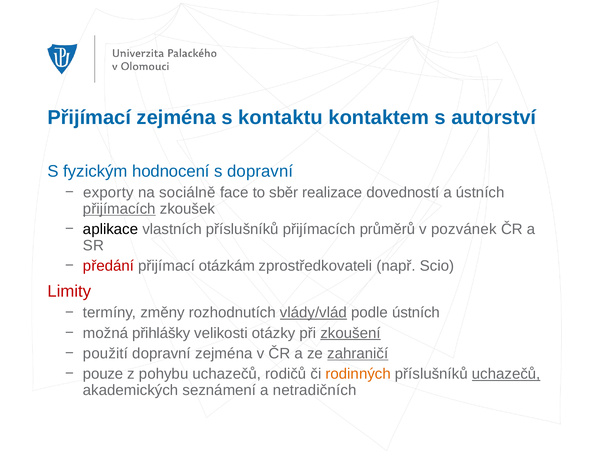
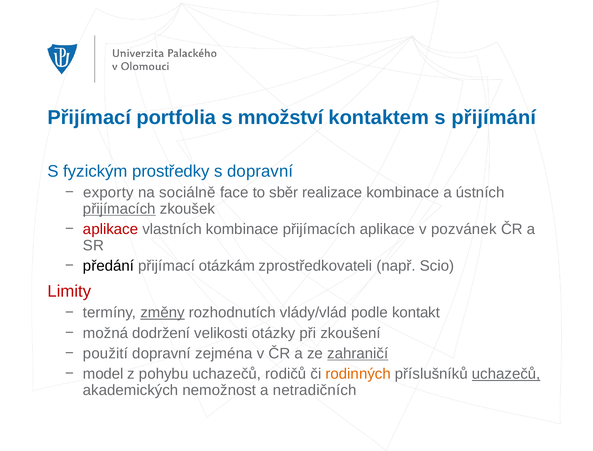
Přijímací zejména: zejména -> portfolia
kontaktu: kontaktu -> množství
autorství: autorství -> přijímání
hodnocení: hodnocení -> prostředky
realizace dovedností: dovedností -> kombinace
aplikace at (111, 229) colour: black -> red
vlastních příslušníků: příslušníků -> kombinace
přijímacích průměrů: průměrů -> aplikace
předání colour: red -> black
změny underline: none -> present
vlády/vlád underline: present -> none
podle ústních: ústních -> kontakt
přihlášky: přihlášky -> dodržení
zkoušení underline: present -> none
pouze: pouze -> model
seznámení: seznámení -> nemožnost
